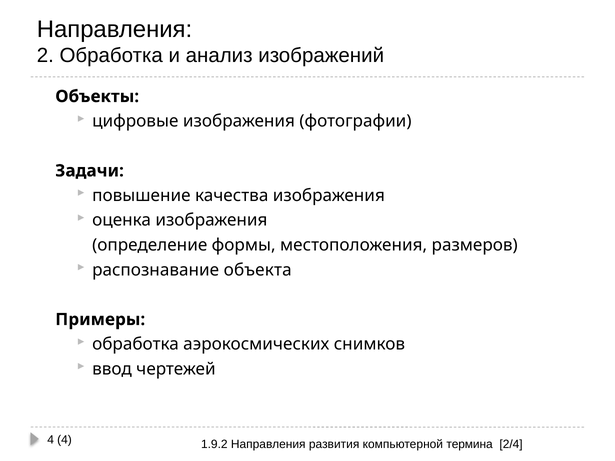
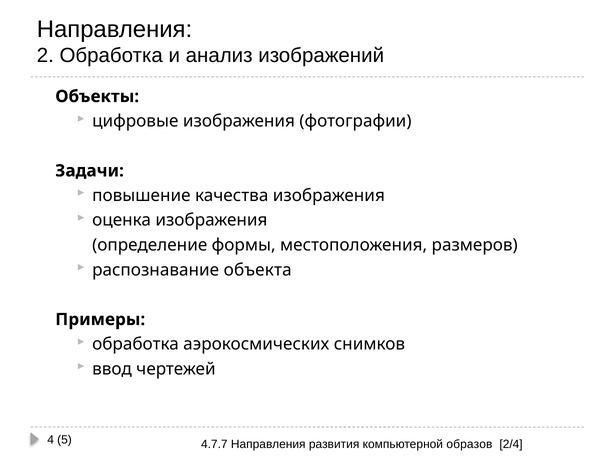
4 4: 4 -> 5
1.9.2: 1.9.2 -> 4.7.7
термина: термина -> образов
